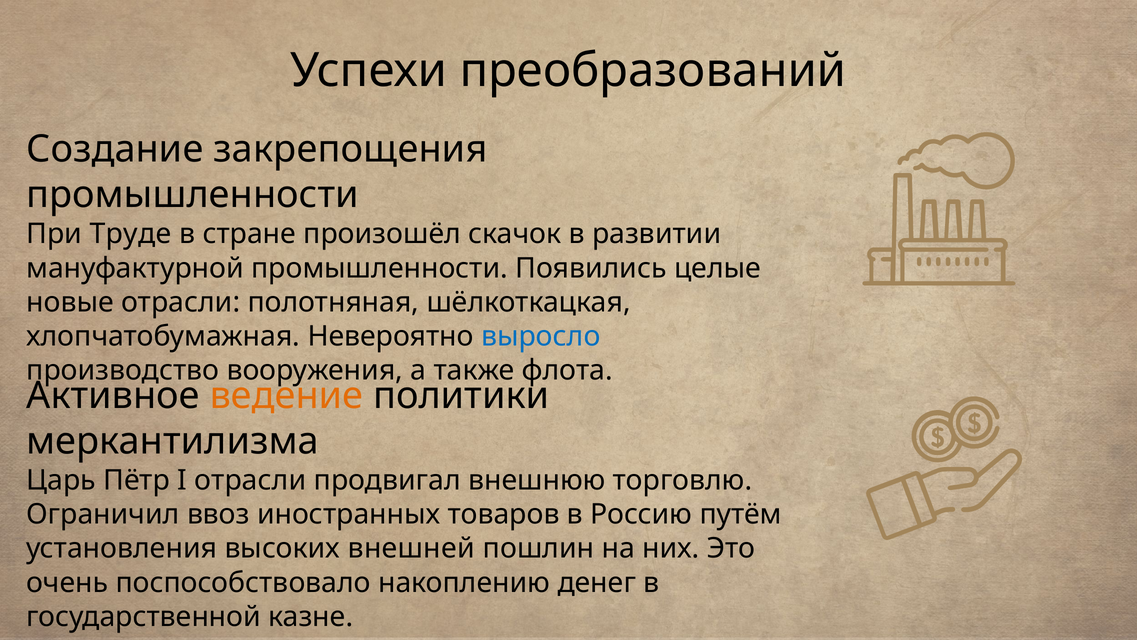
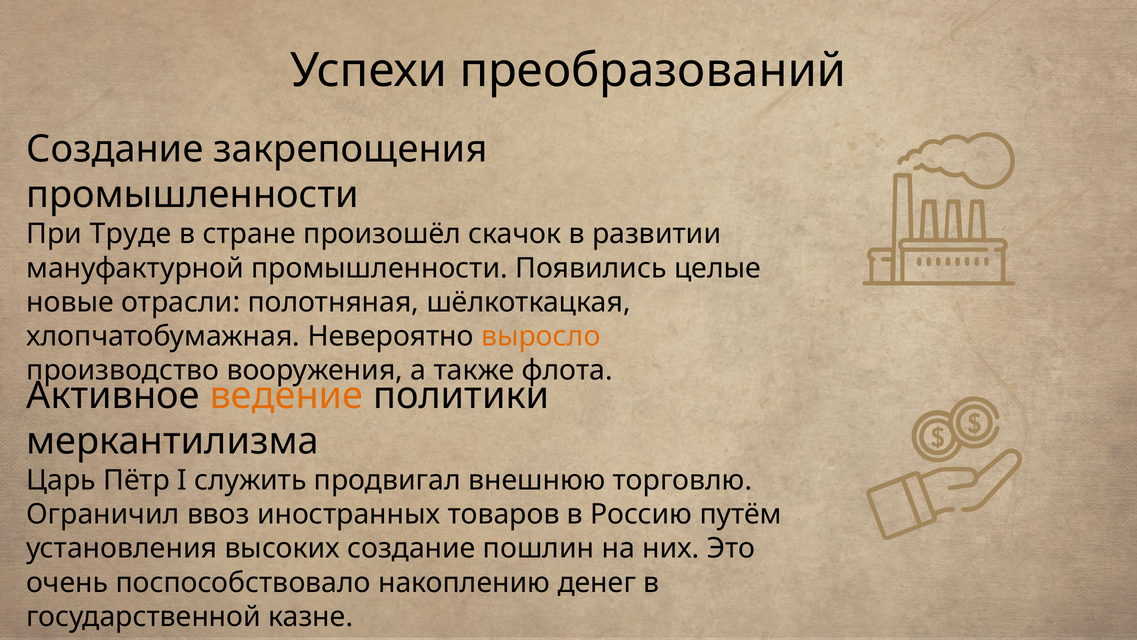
выросло colour: blue -> orange
I отрасли: отрасли -> служить
высоких внешней: внешней -> создание
